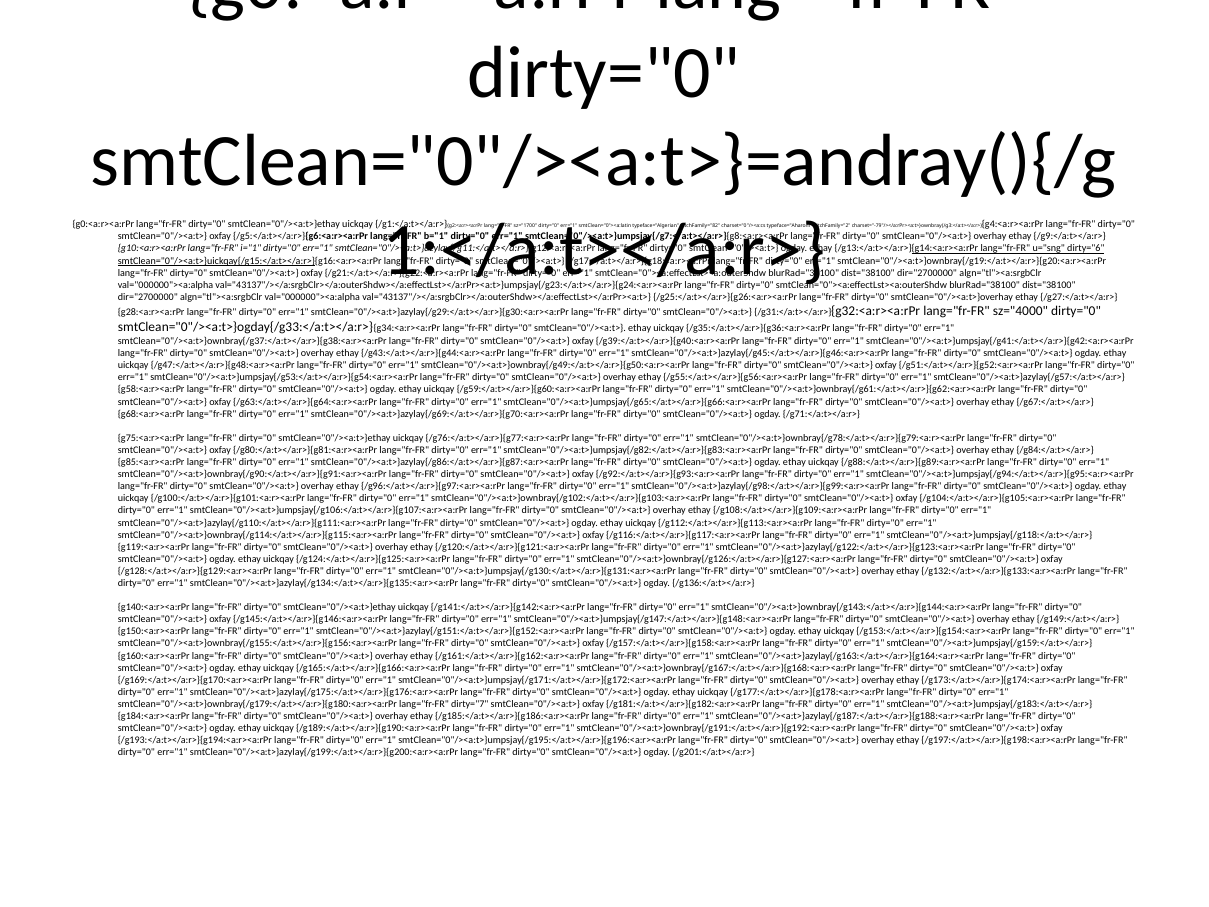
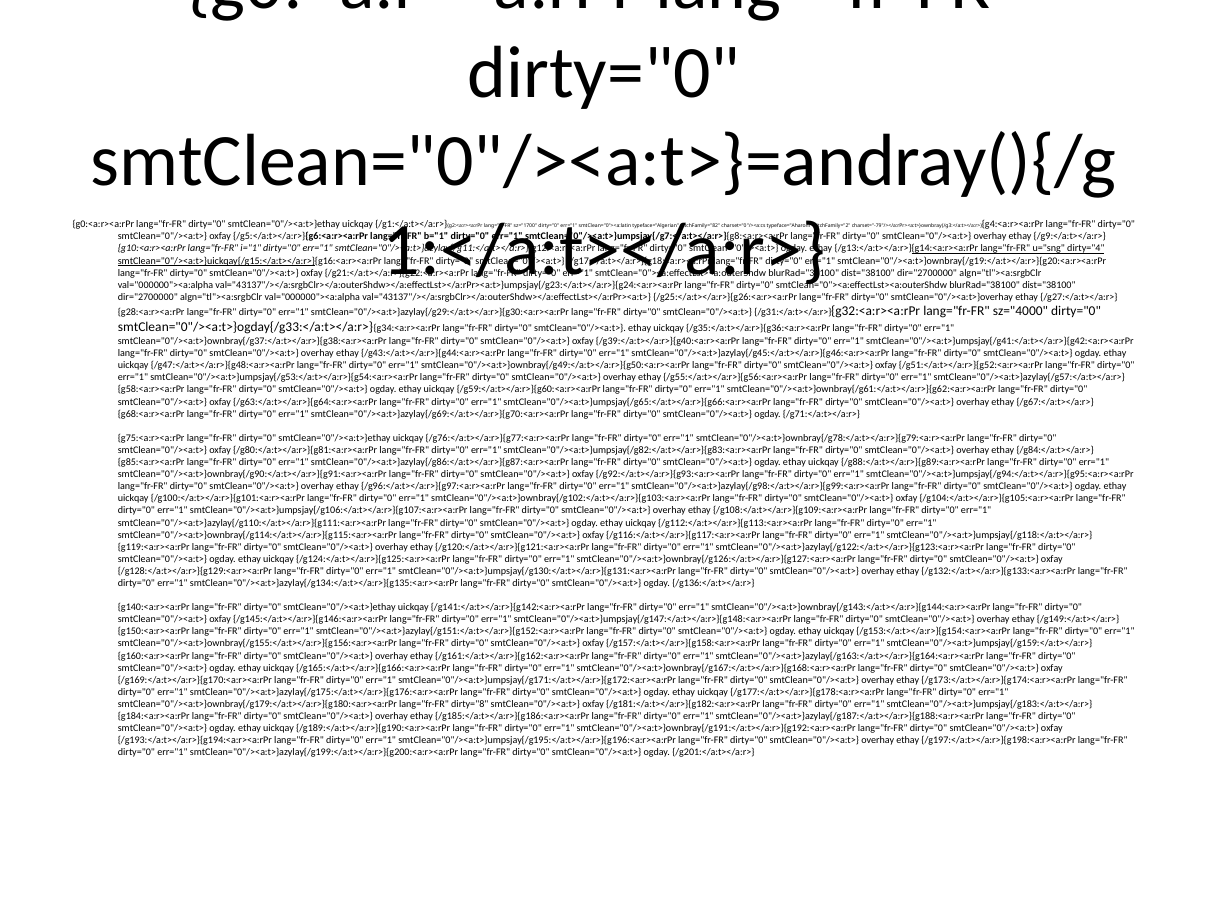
dirty="6: dirty="6 -> dirty="4
dirty="7: dirty="7 -> dirty="8
